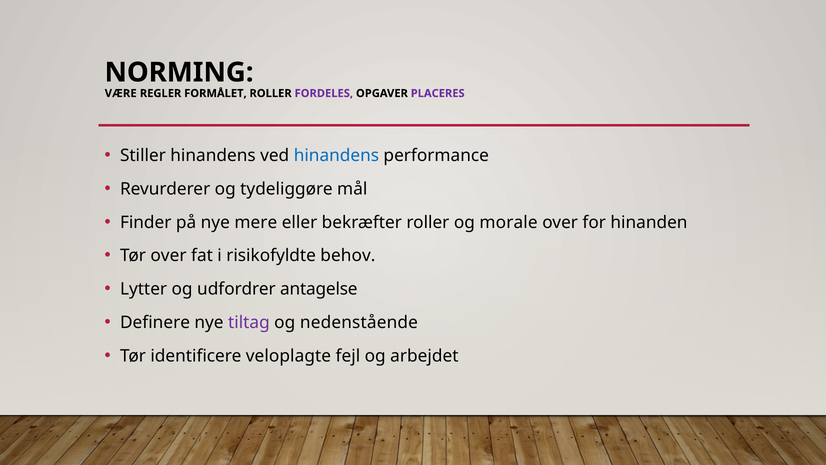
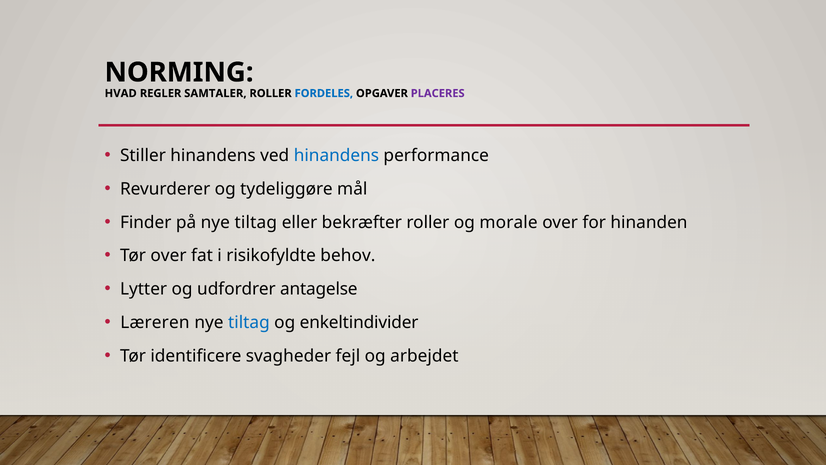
VÆRE: VÆRE -> HVAD
FORMÅLET: FORMÅLET -> SAMTALER
FORDELES colour: purple -> blue
på nye mere: mere -> tiltag
Definere: Definere -> Læreren
tiltag at (249, 322) colour: purple -> blue
nedenstående: nedenstående -> enkeltindivider
veloplagte: veloplagte -> svagheder
